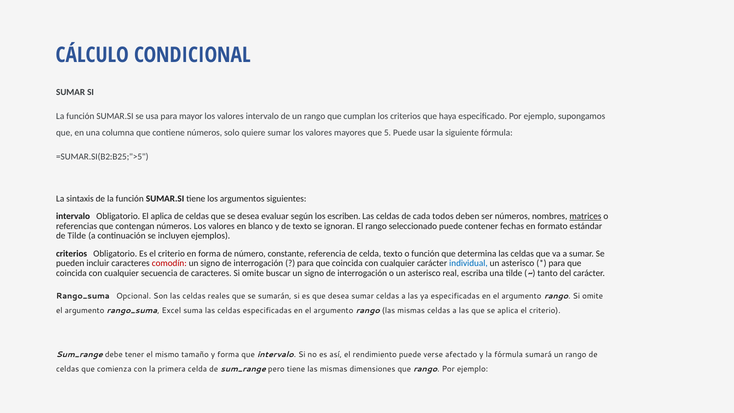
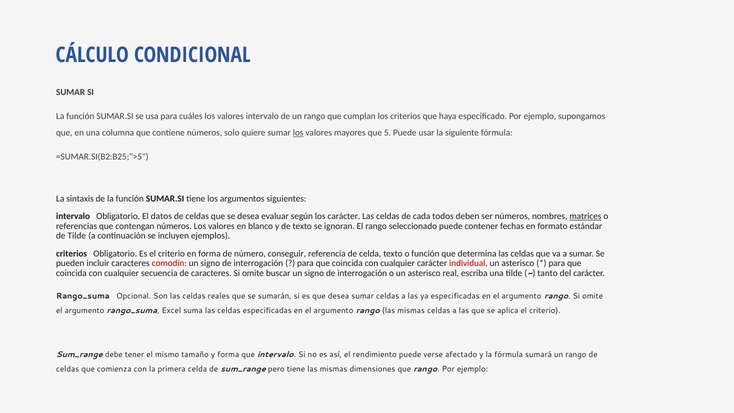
mayor: mayor -> cuáles
los at (298, 133) underline: none -> present
El aplica: aplica -> datos
los escriben: escriben -> carácter
constante: constante -> conseguir
individual colour: blue -> red
